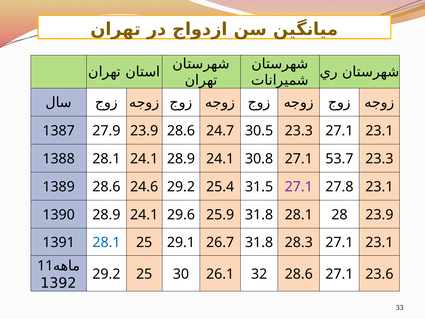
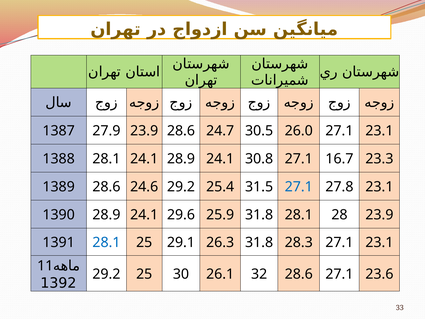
30.5 23.3: 23.3 -> 26.0
53.7: 53.7 -> 16.7
27.1 at (299, 187) colour: purple -> blue
26.7: 26.7 -> 26.3
